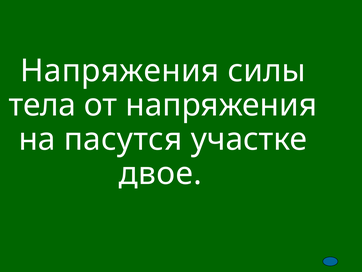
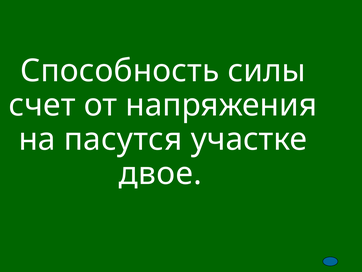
Напряжения at (120, 71): Напряжения -> Способность
тела: тела -> счет
